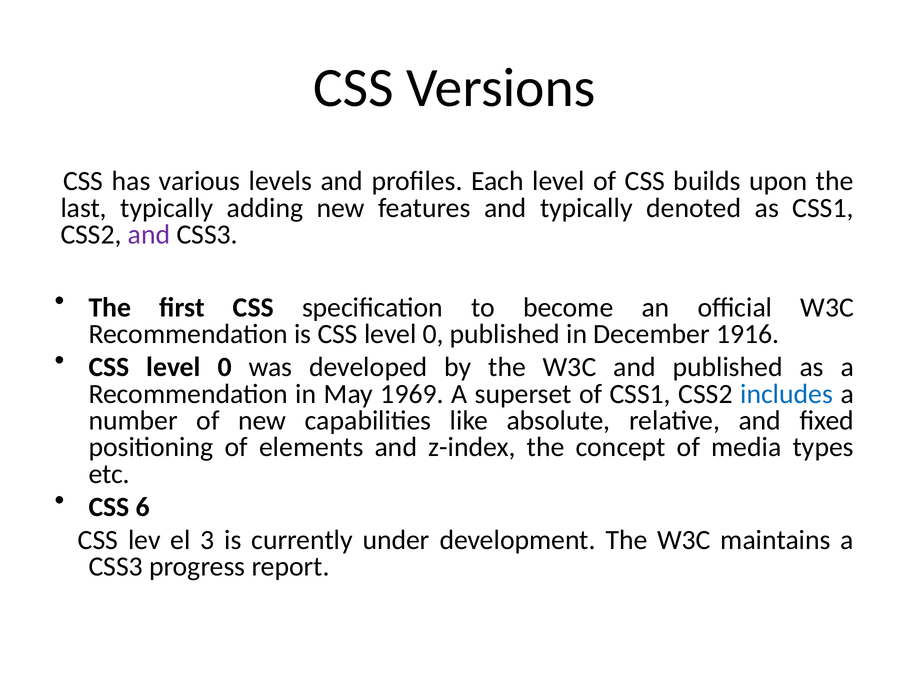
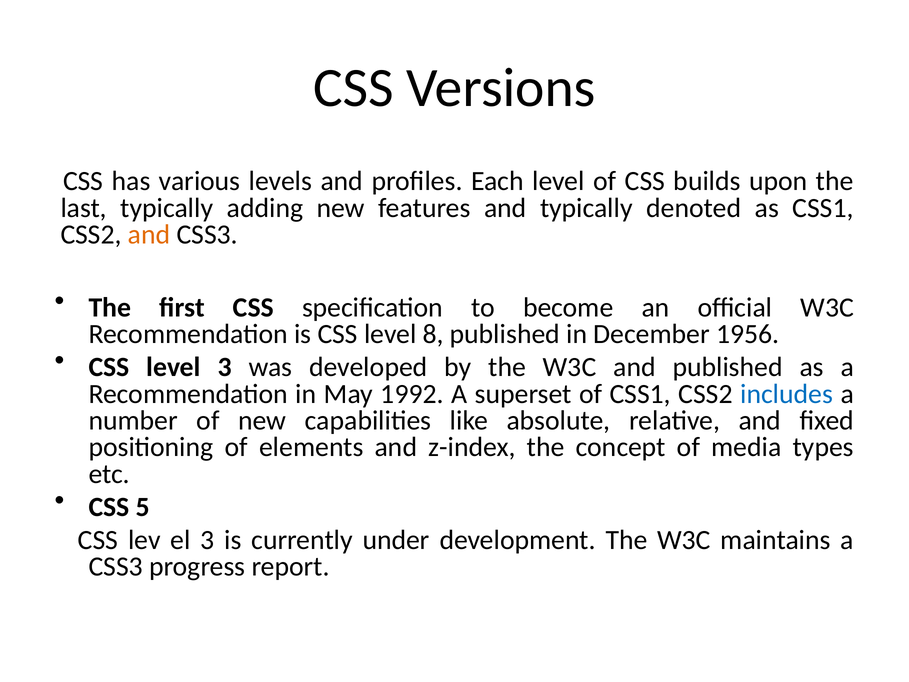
and at (149, 234) colour: purple -> orange
is CSS level 0: 0 -> 8
1916: 1916 -> 1956
0 at (225, 367): 0 -> 3
1969: 1969 -> 1992
6: 6 -> 5
